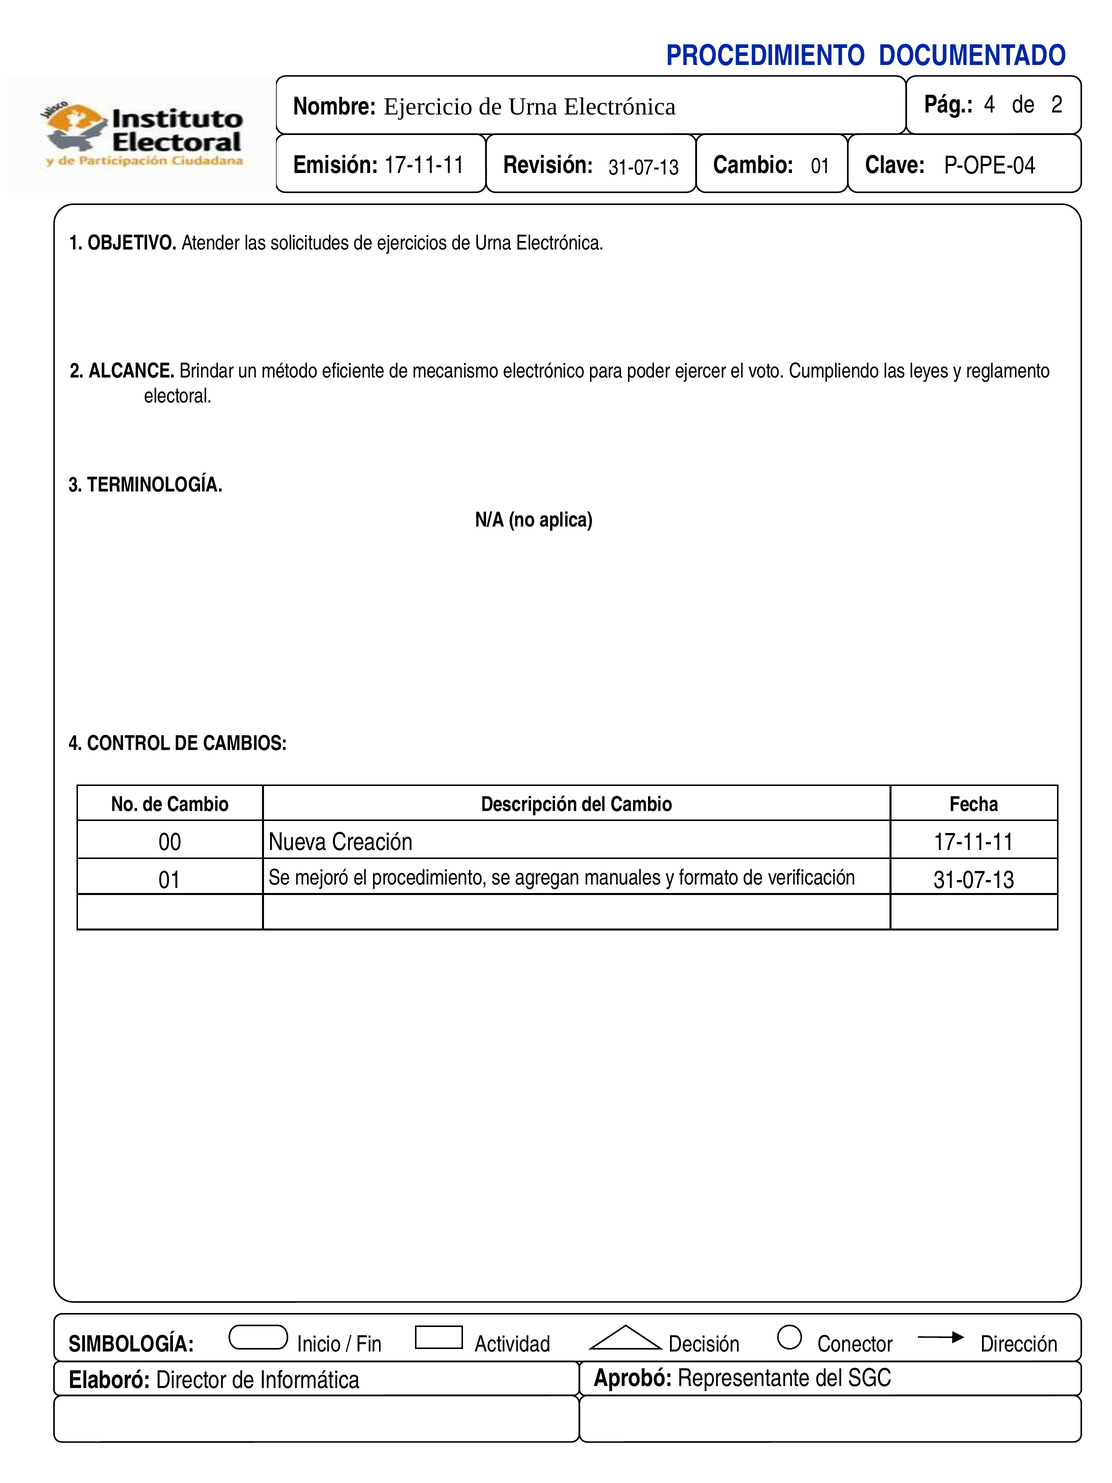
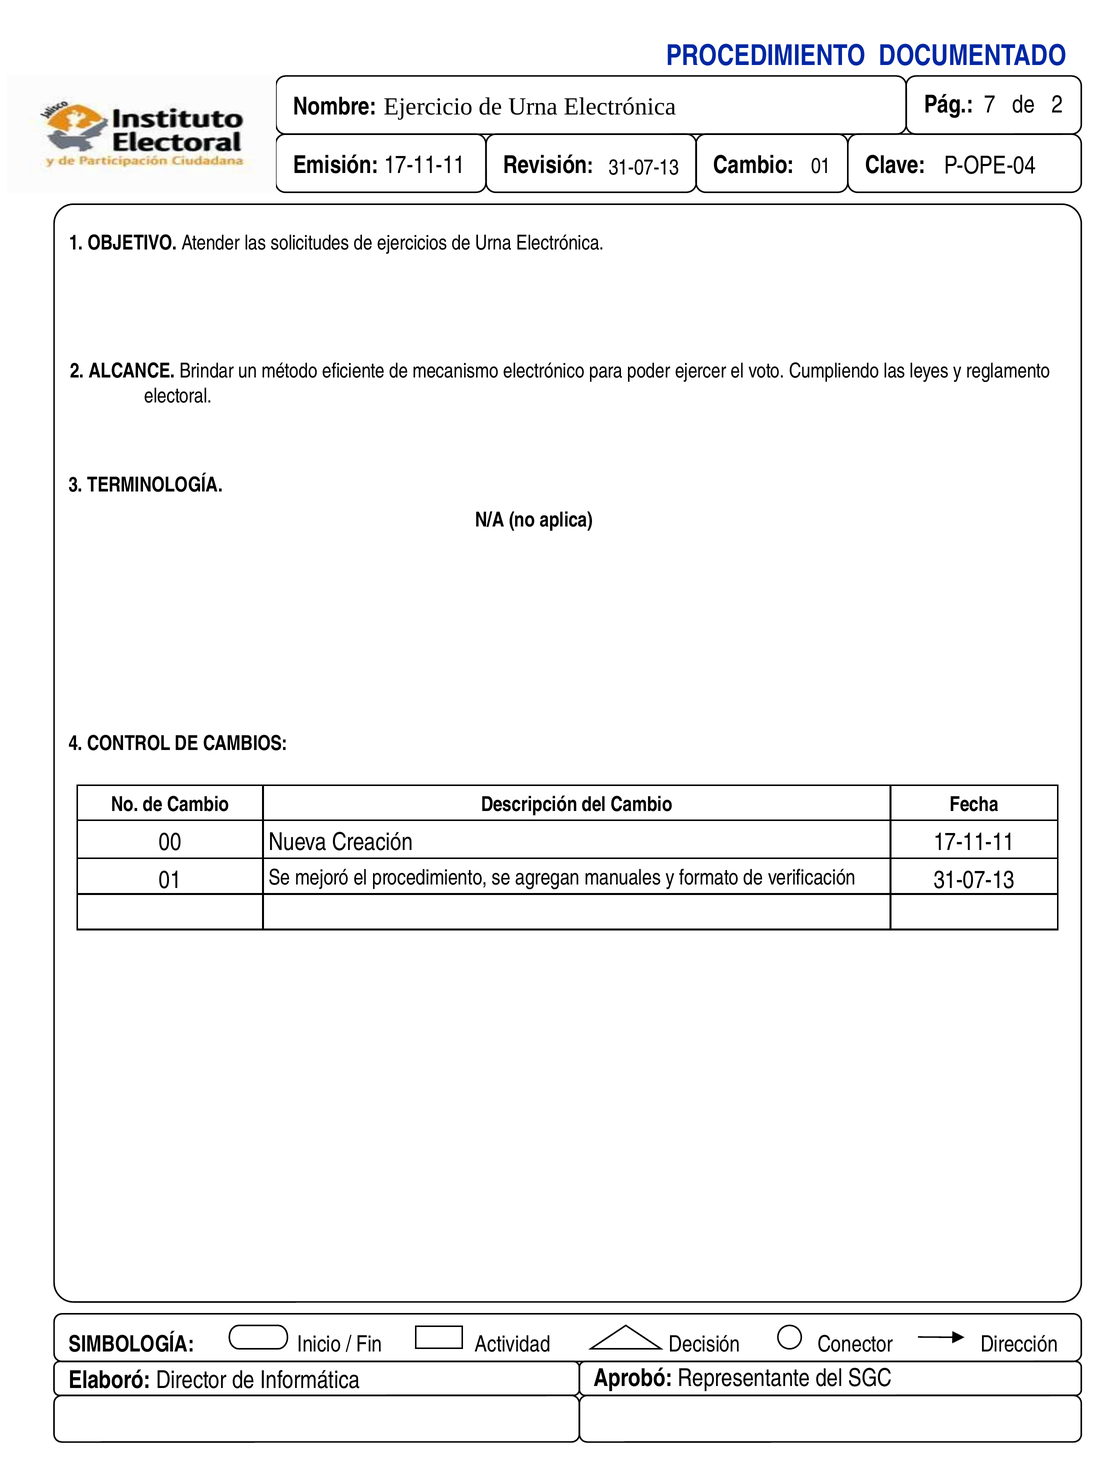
4 at (990, 105): 4 -> 7
